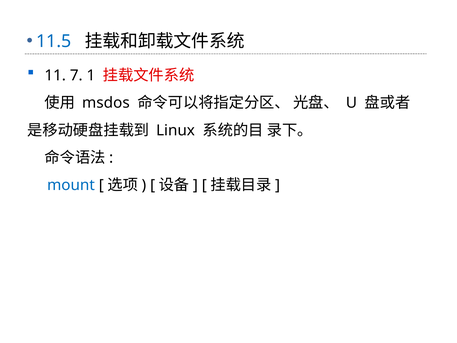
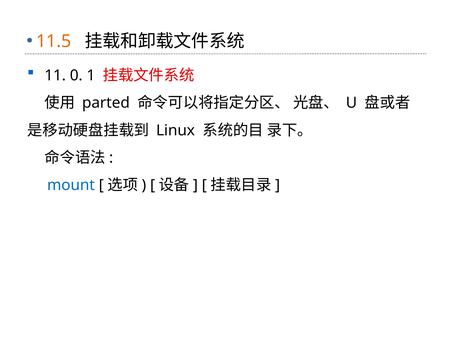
11.5 colour: blue -> orange
7: 7 -> 0
msdos: msdos -> parted
